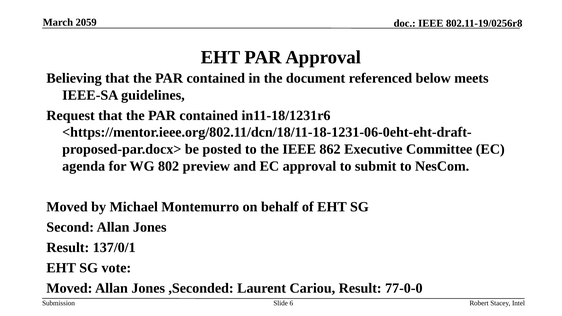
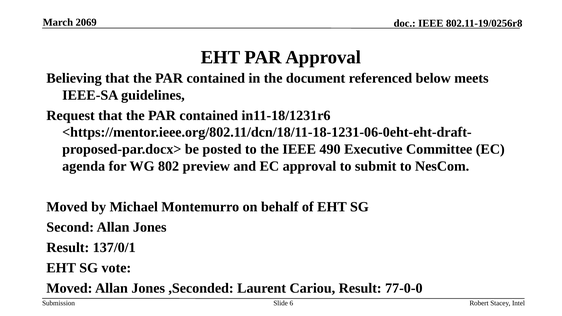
2059: 2059 -> 2069
862: 862 -> 490
